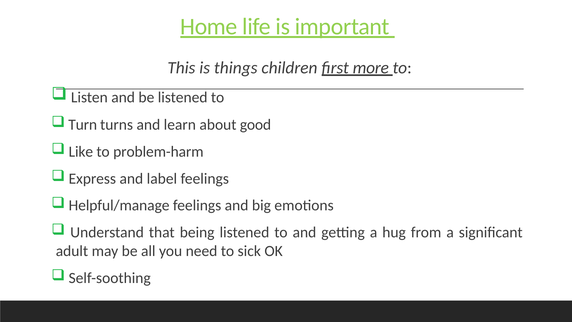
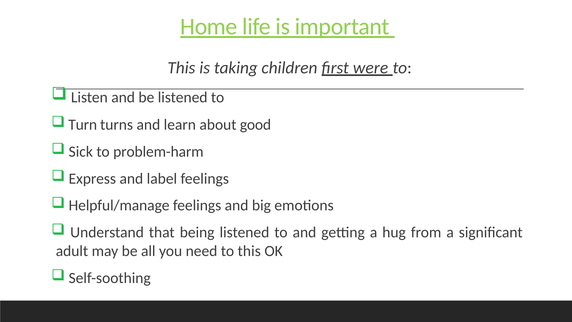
things: things -> taking
more: more -> were
Like: Like -> Sick
to sick: sick -> this
